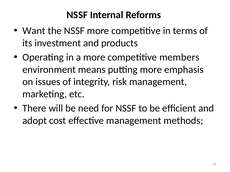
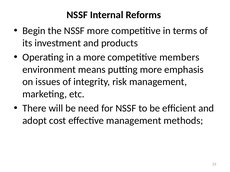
Want: Want -> Begin
